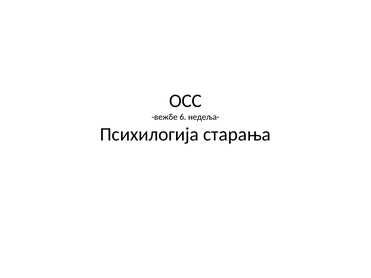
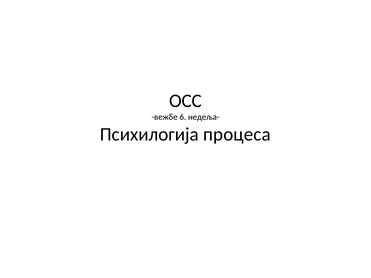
старања: старања -> процеса
